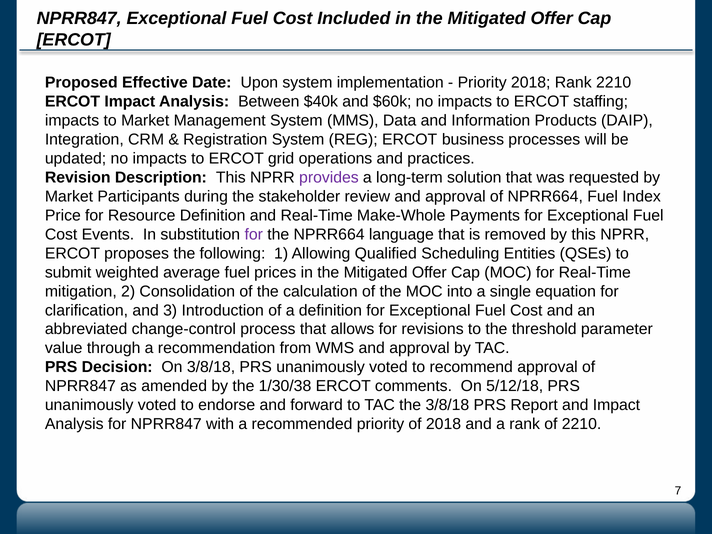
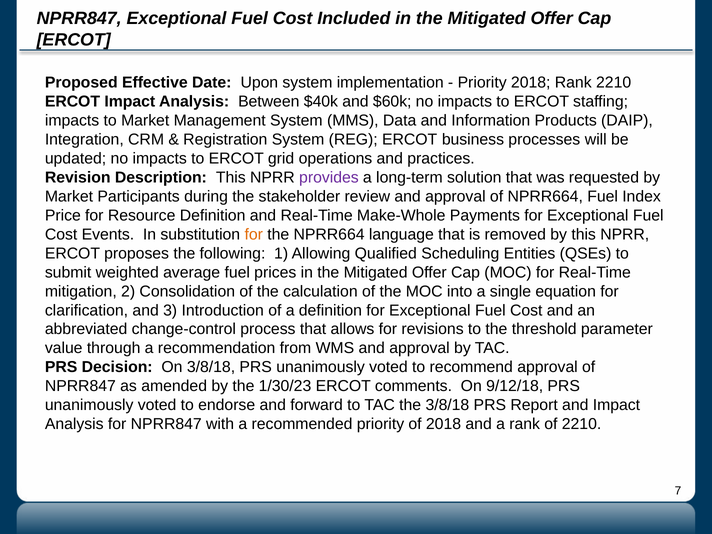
for at (254, 234) colour: purple -> orange
1/30/38: 1/30/38 -> 1/30/23
5/12/18: 5/12/18 -> 9/12/18
